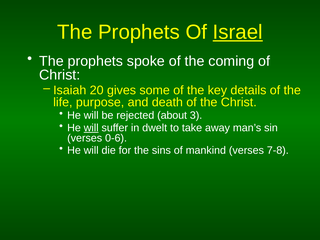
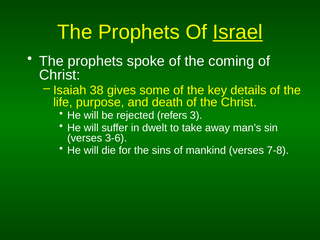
20: 20 -> 38
about: about -> refers
will at (91, 128) underline: present -> none
0-6: 0-6 -> 3-6
